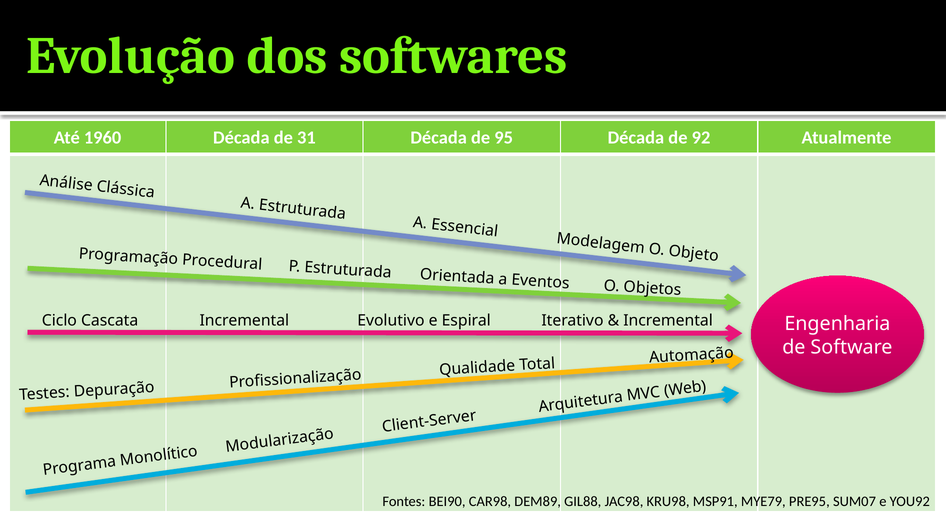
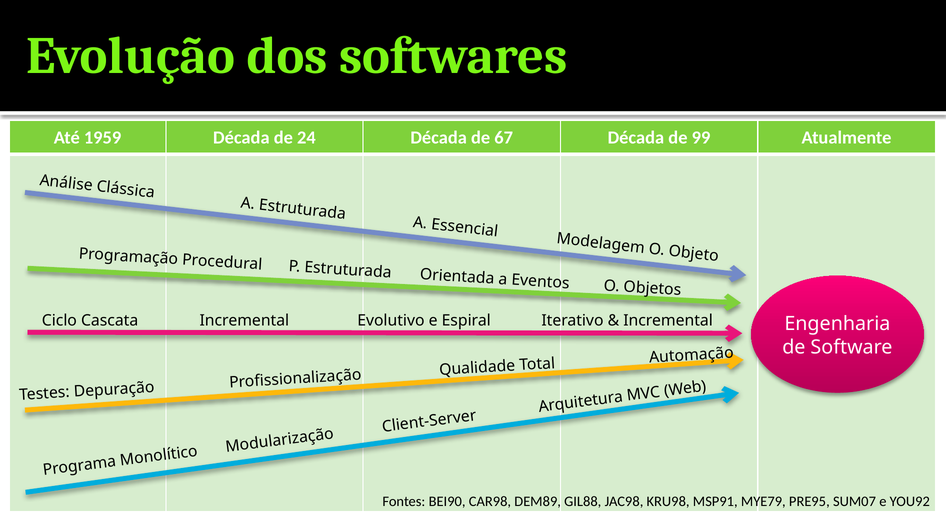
1960: 1960 -> 1959
31: 31 -> 24
95: 95 -> 67
92: 92 -> 99
